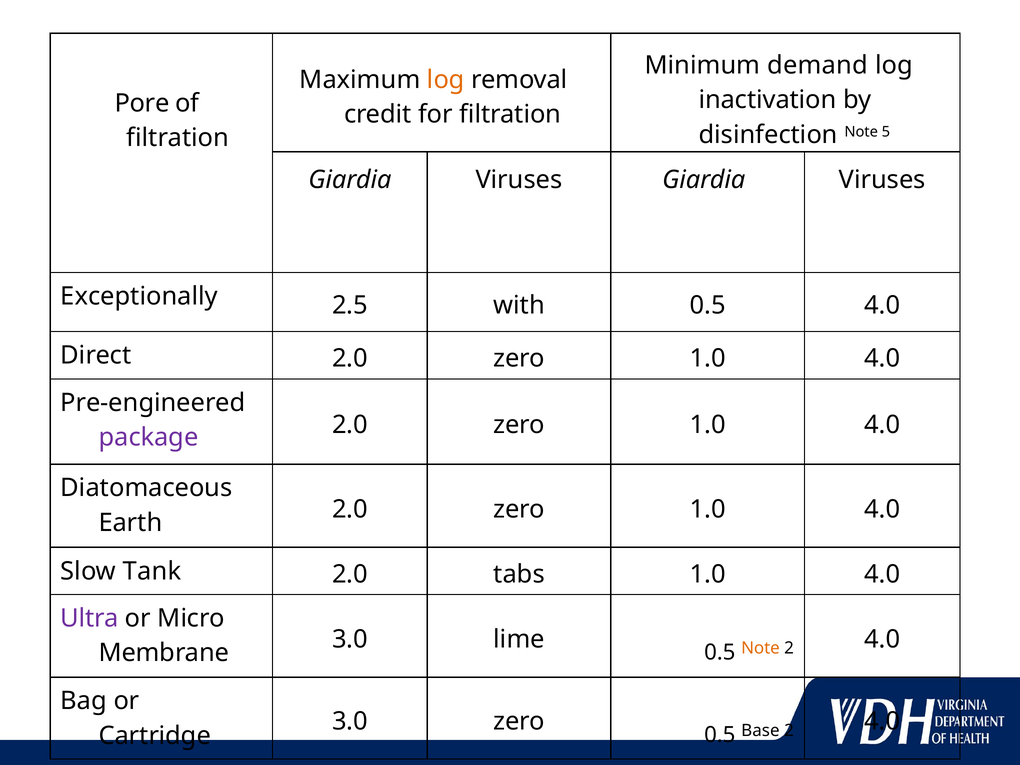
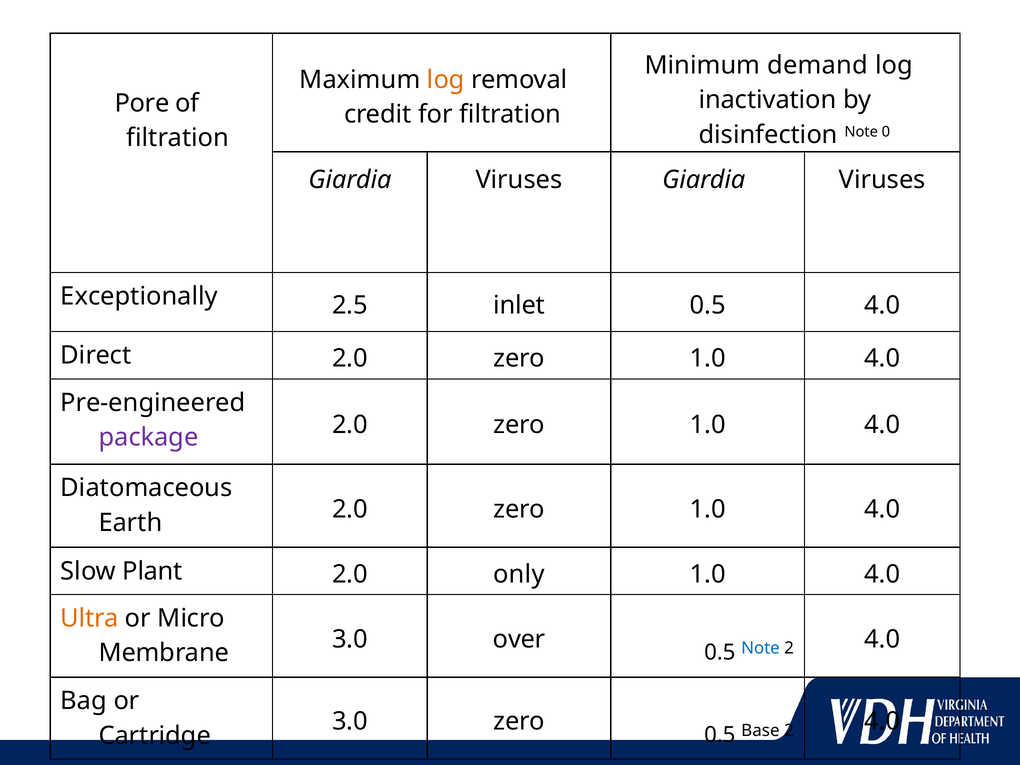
5: 5 -> 0
with: with -> inlet
Tank: Tank -> Plant
tabs: tabs -> only
Ultra colour: purple -> orange
lime: lime -> over
Note at (760, 648) colour: orange -> blue
